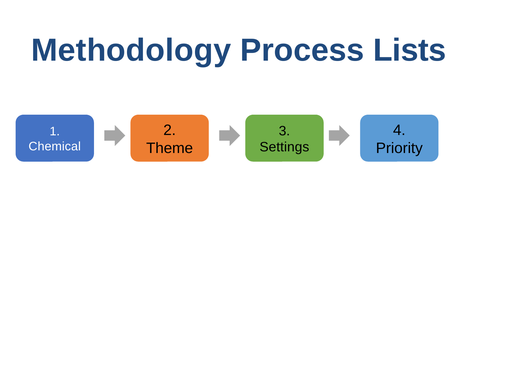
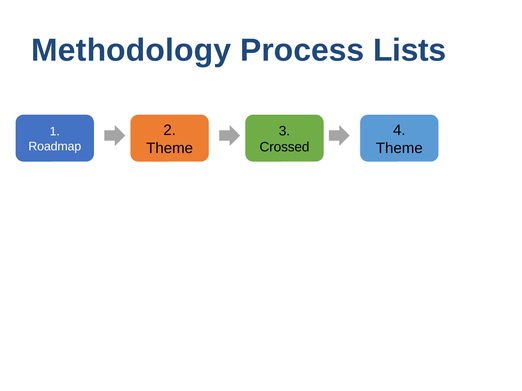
Chemical: Chemical -> Roadmap
Settings: Settings -> Crossed
Priority at (399, 148): Priority -> Theme
